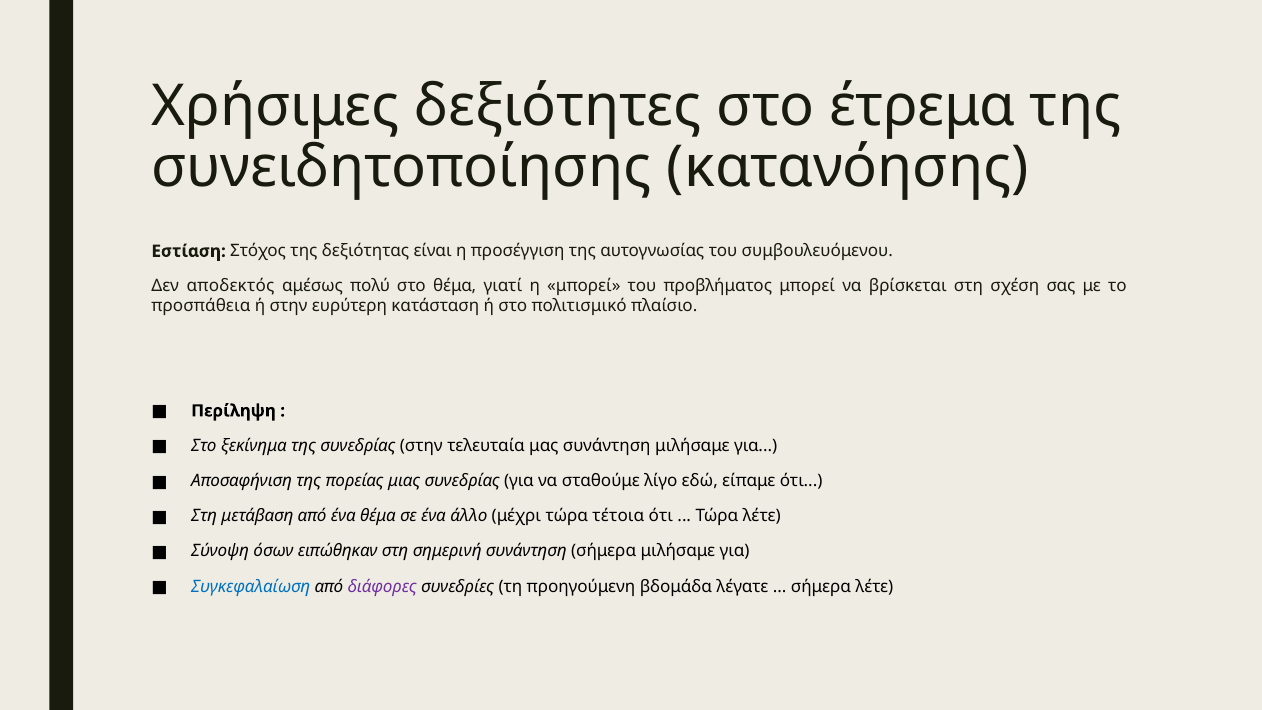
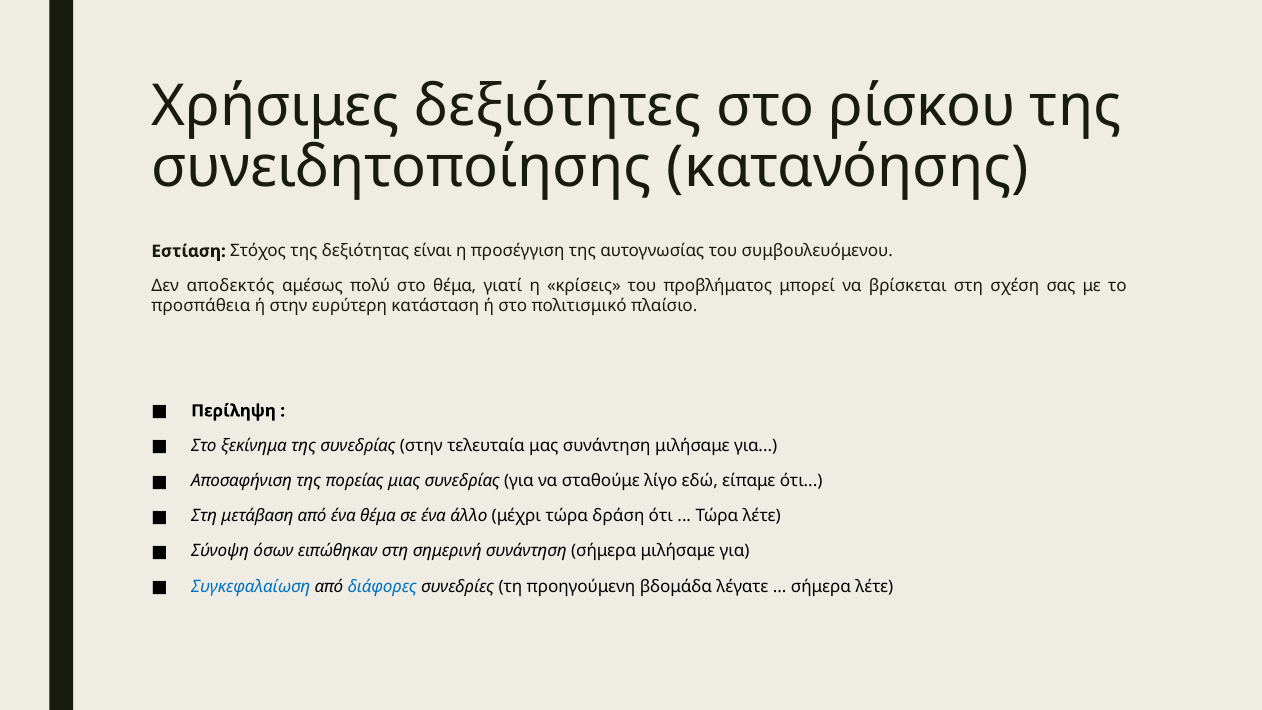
έτρεμα: έτρεμα -> ρίσκου
η μπορεί: μπορεί -> κρίσεις
τέτοια: τέτοια -> δράση
διάφορες colour: purple -> blue
